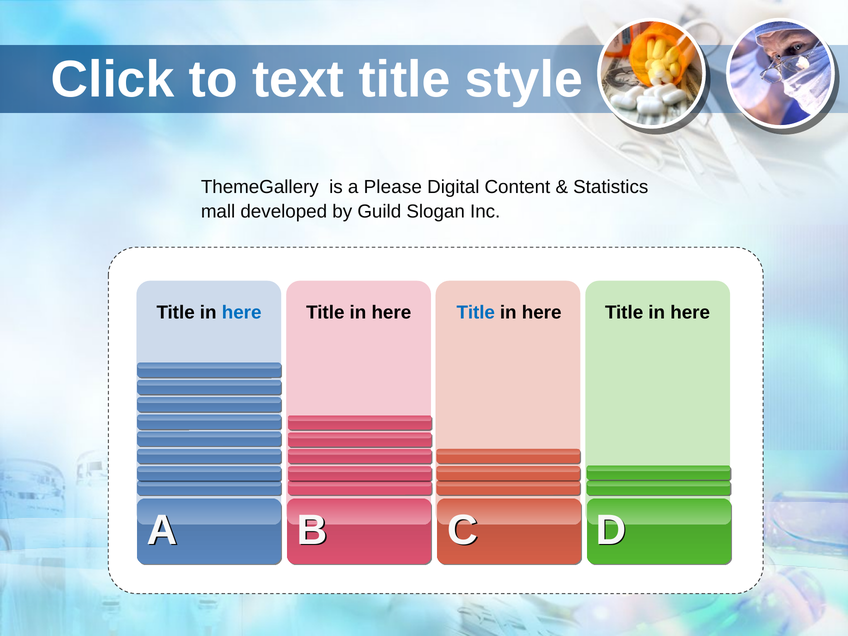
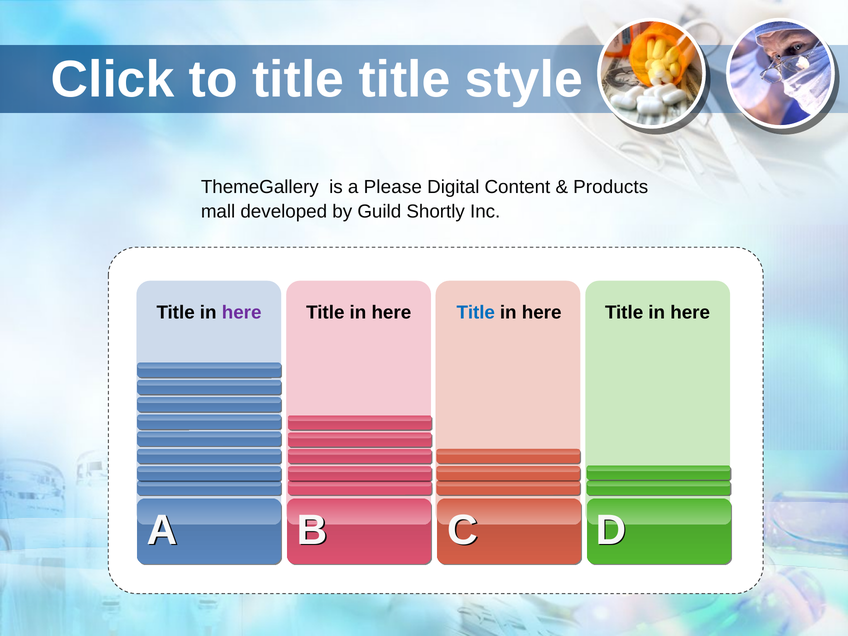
to text: text -> title
Statistics: Statistics -> Products
Slogan: Slogan -> Shortly
here at (242, 313) colour: blue -> purple
